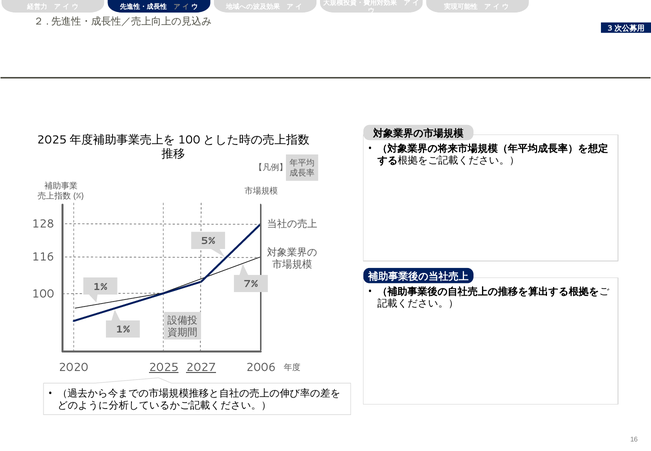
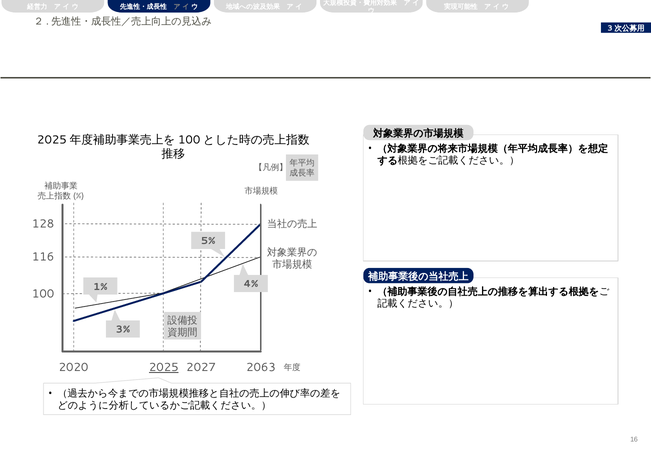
7%: 7% -> 4%
1% at (123, 329): 1% -> 3%
2027 underline: present -> none
2006: 2006 -> 2063
